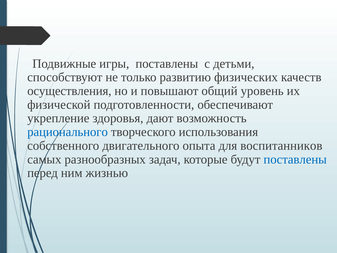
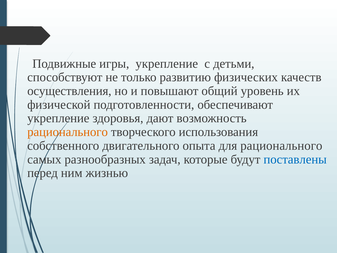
игры поставлены: поставлены -> укрепление
рационального at (68, 132) colour: blue -> orange
для воспитанников: воспитанников -> рационального
